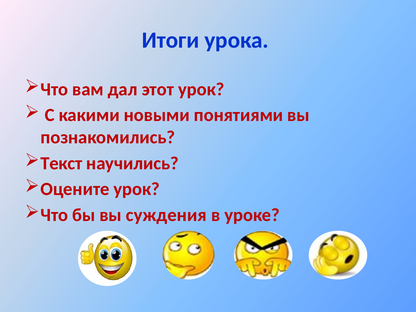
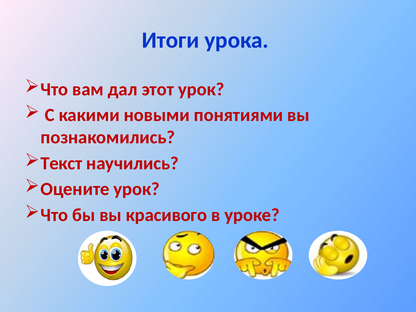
суждения: суждения -> красивого
